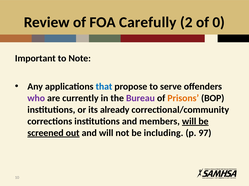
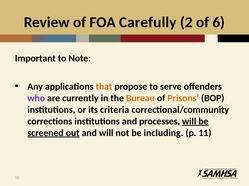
0: 0 -> 6
that colour: blue -> orange
Bureau colour: purple -> orange
already: already -> criteria
members: members -> processes
97: 97 -> 11
